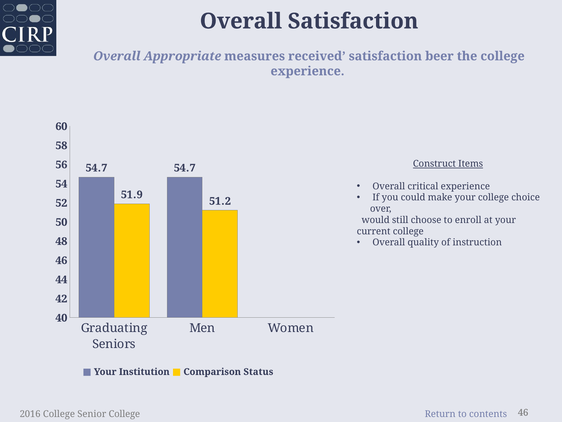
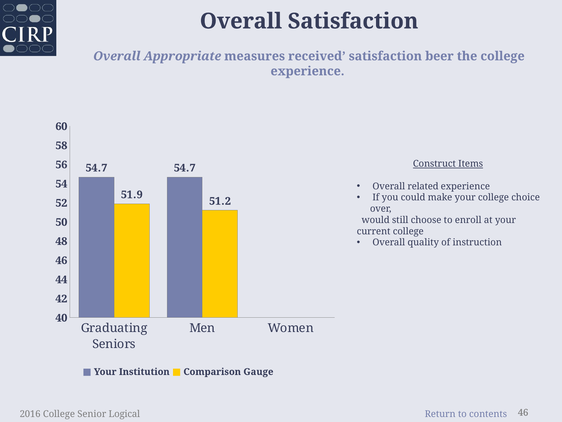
critical: critical -> related
Status: Status -> Gauge
Senior College: College -> Logical
